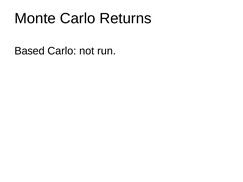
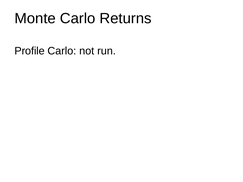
Based: Based -> Profile
